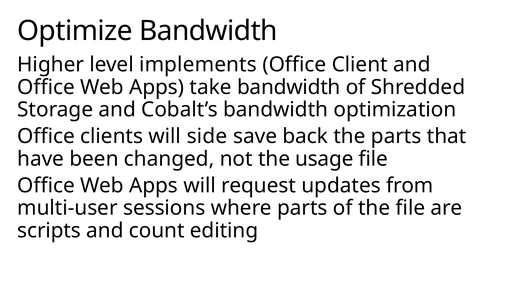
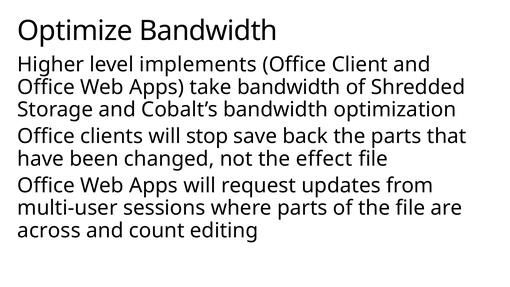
side: side -> stop
usage: usage -> effect
scripts: scripts -> across
